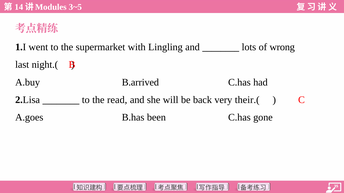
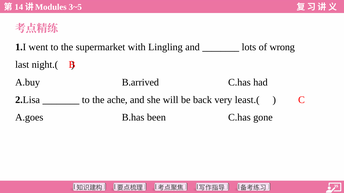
read: read -> ache
their.(: their.( -> least.(
